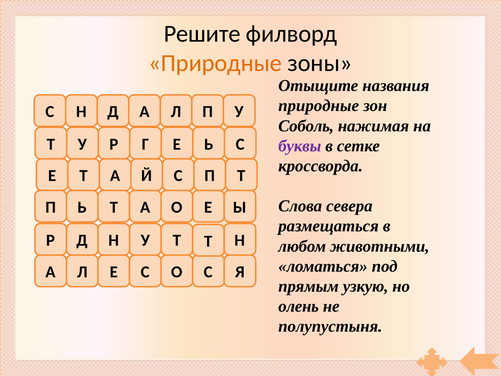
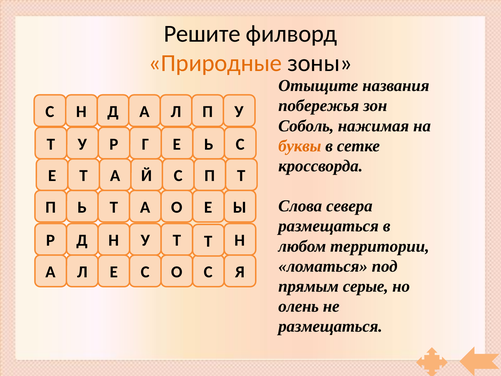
природные at (319, 106): природные -> побережья
буквы colour: purple -> orange
животными: животными -> территории
узкую: узкую -> серые
полупустыня at (330, 326): полупустыня -> размещаться
